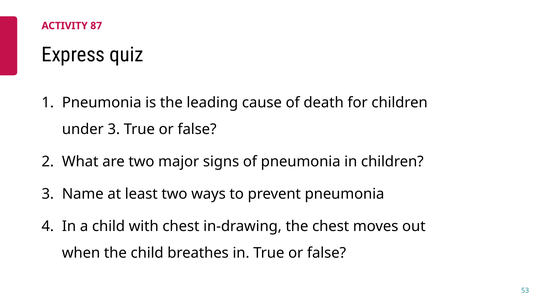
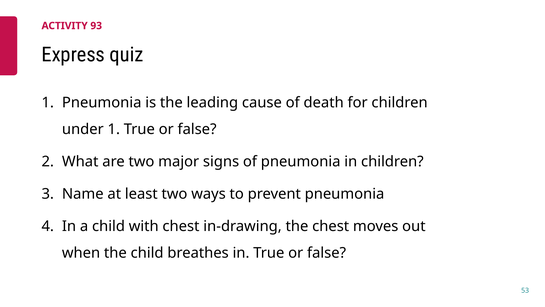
87: 87 -> 93
under 3: 3 -> 1
